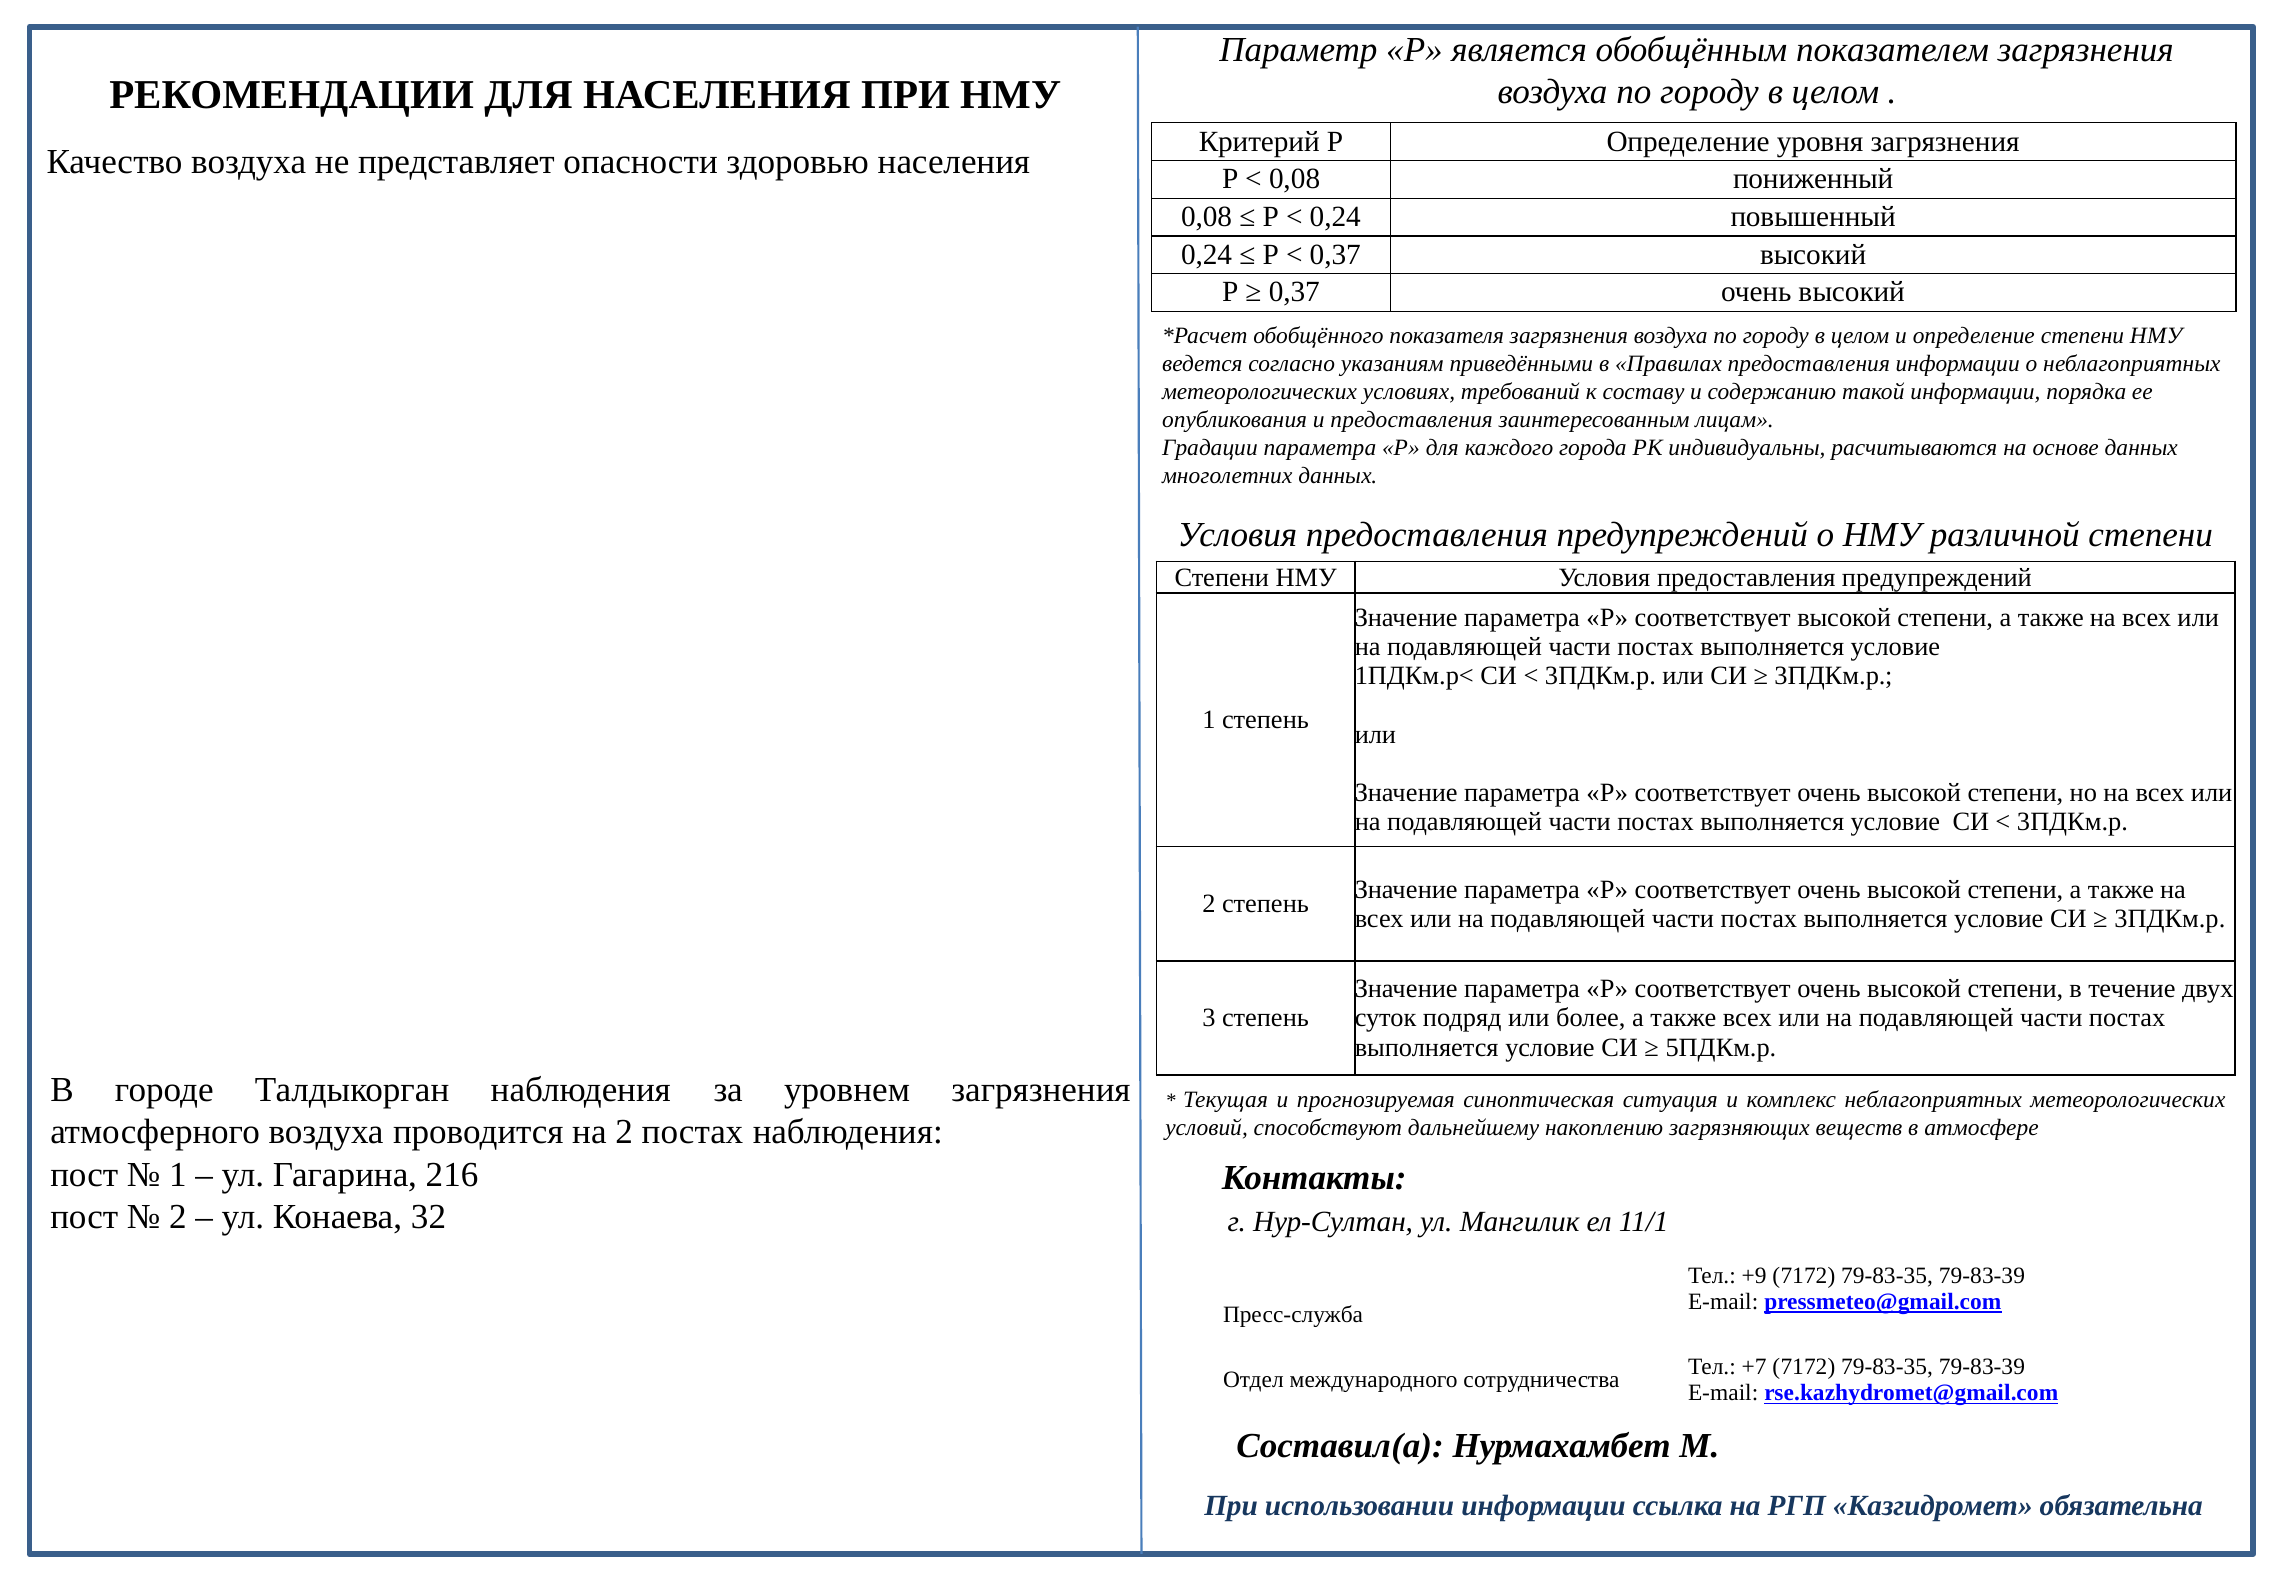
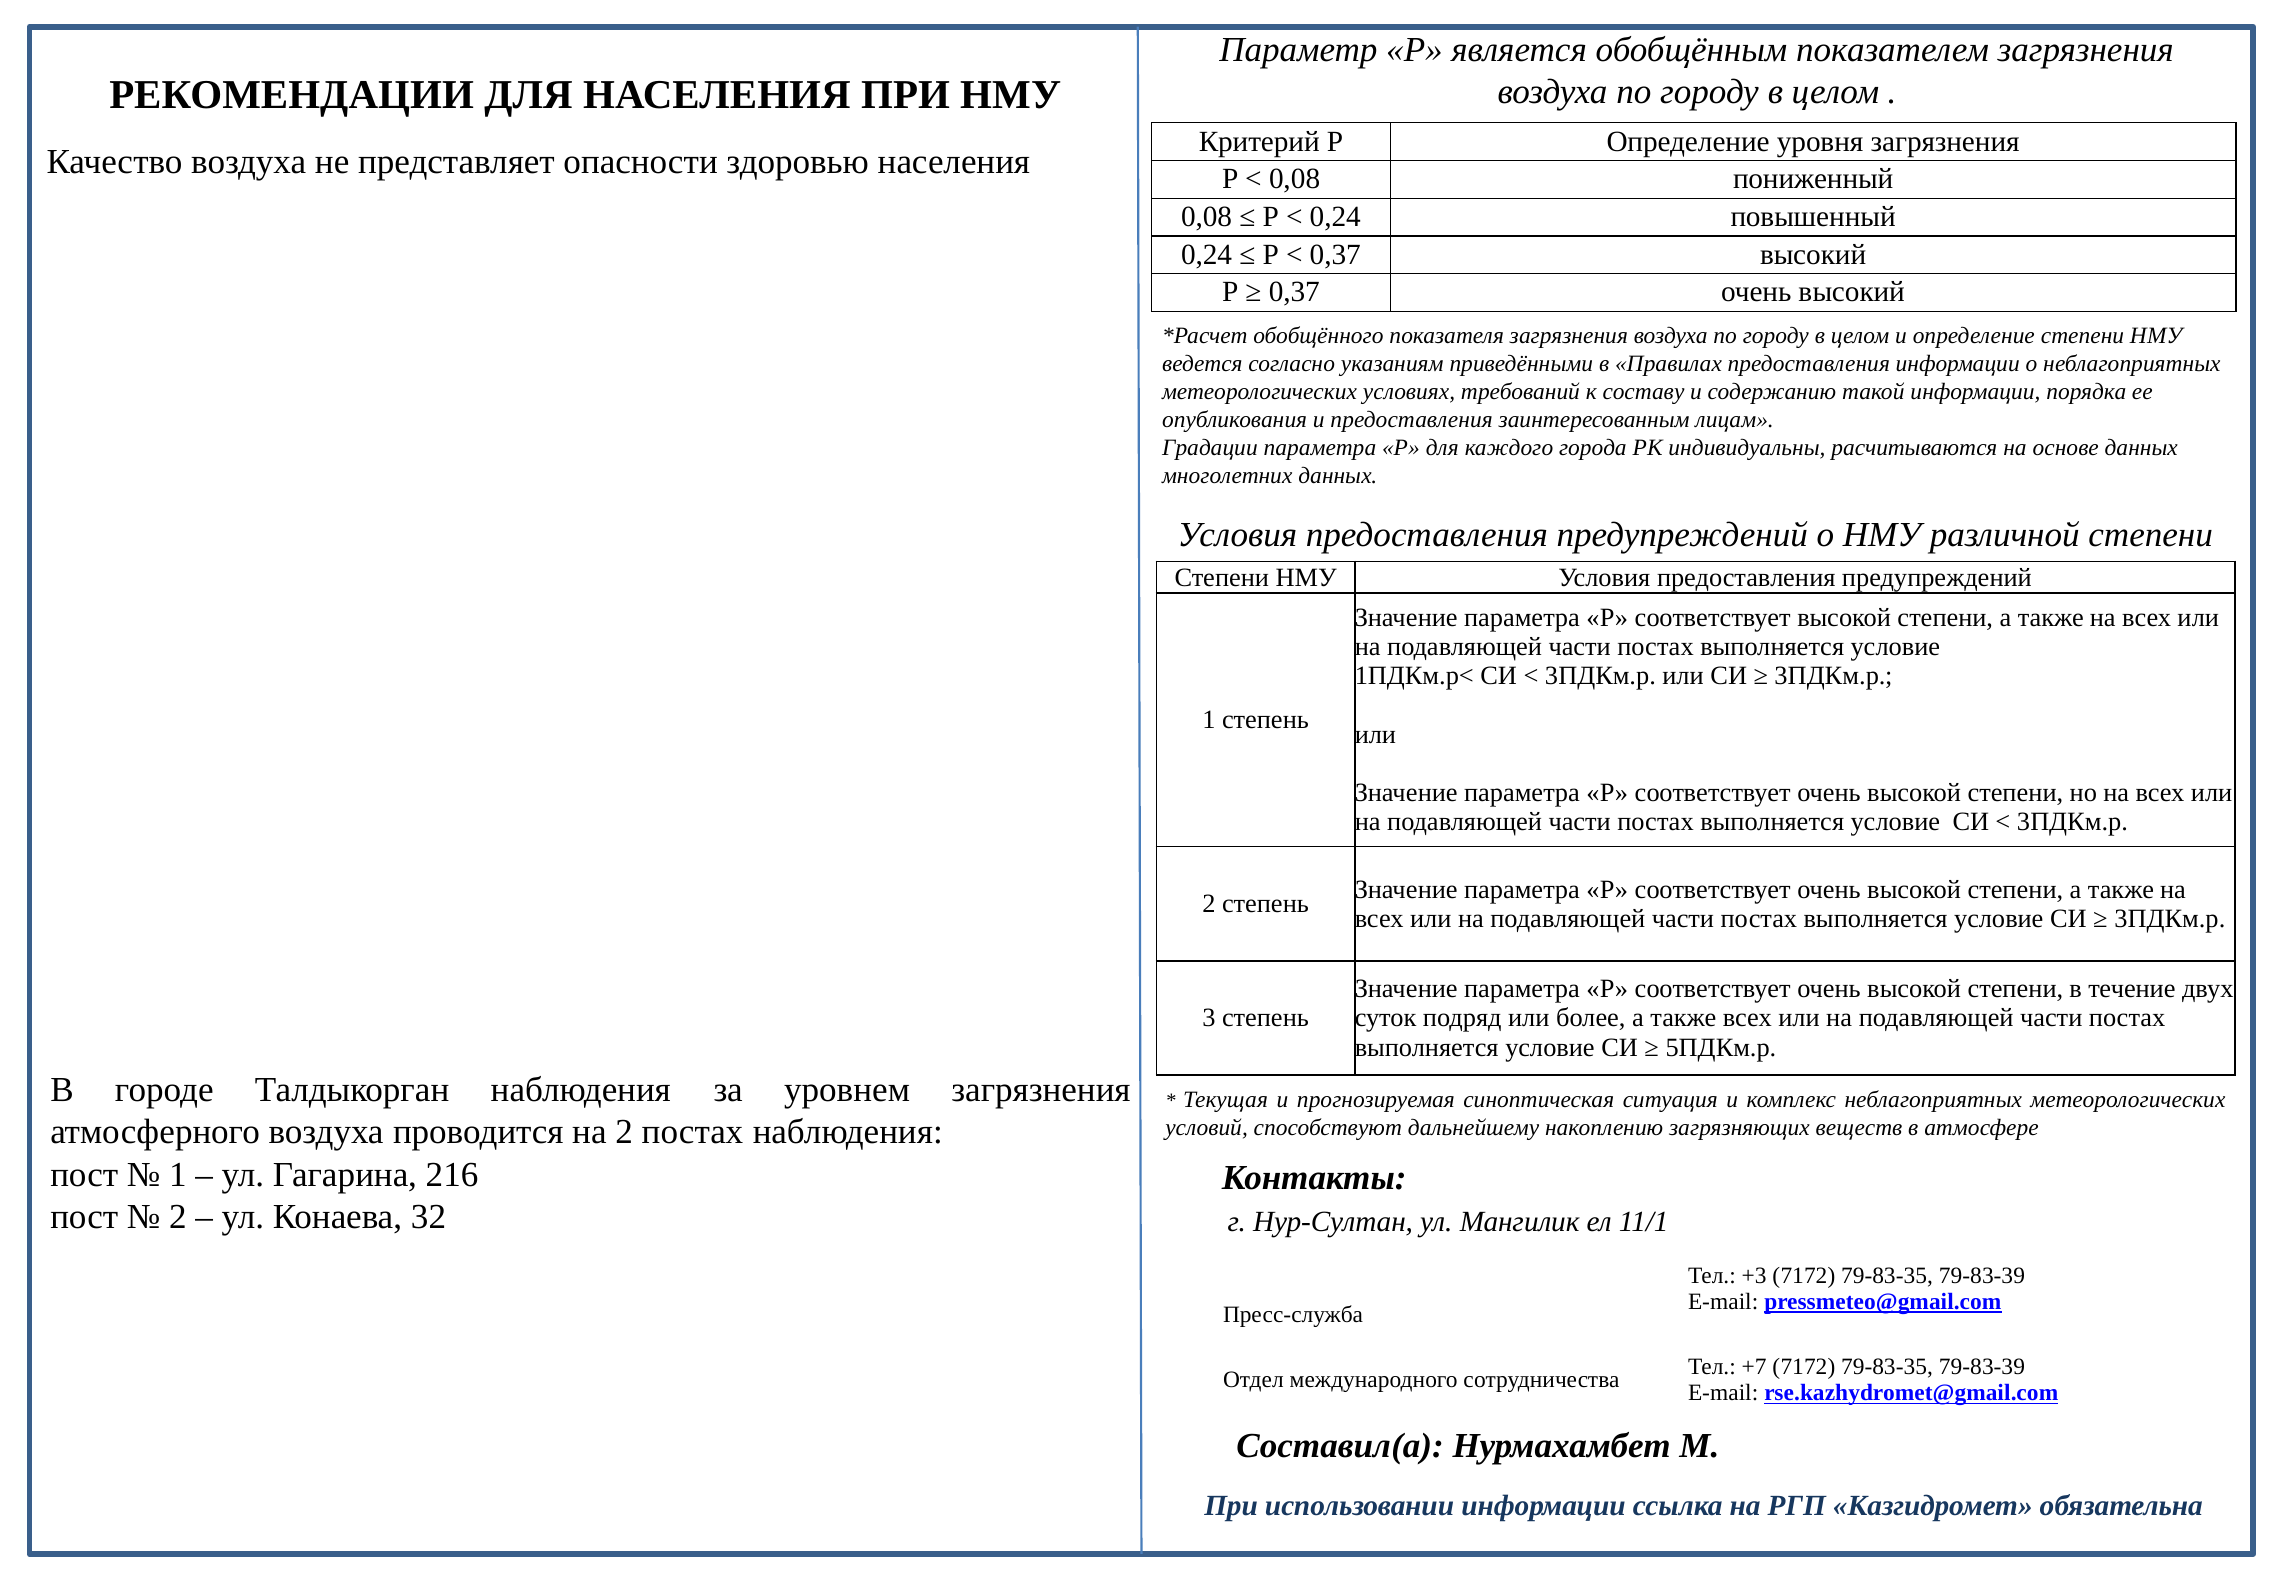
+9: +9 -> +3
